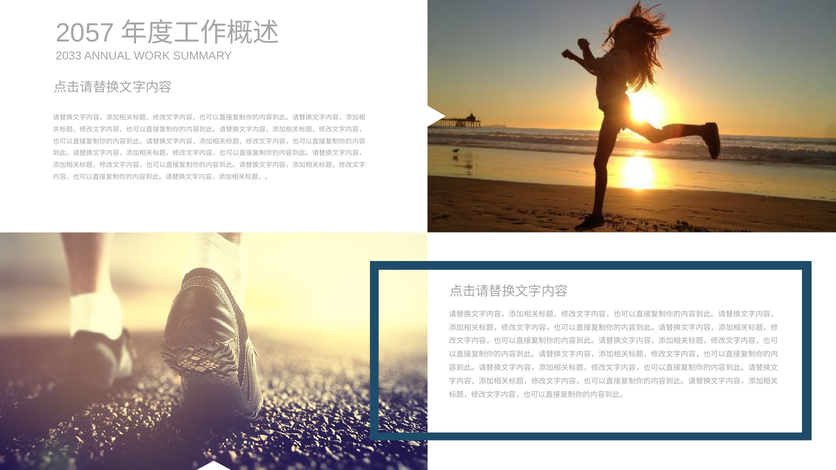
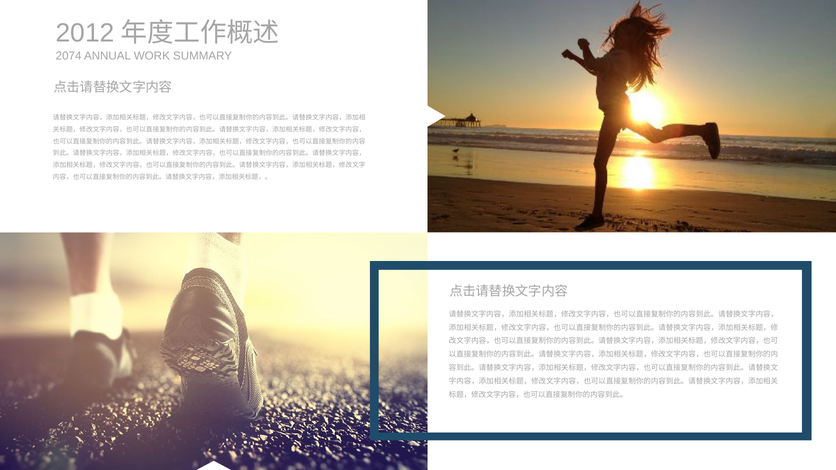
2057: 2057 -> 2012
2033: 2033 -> 2074
